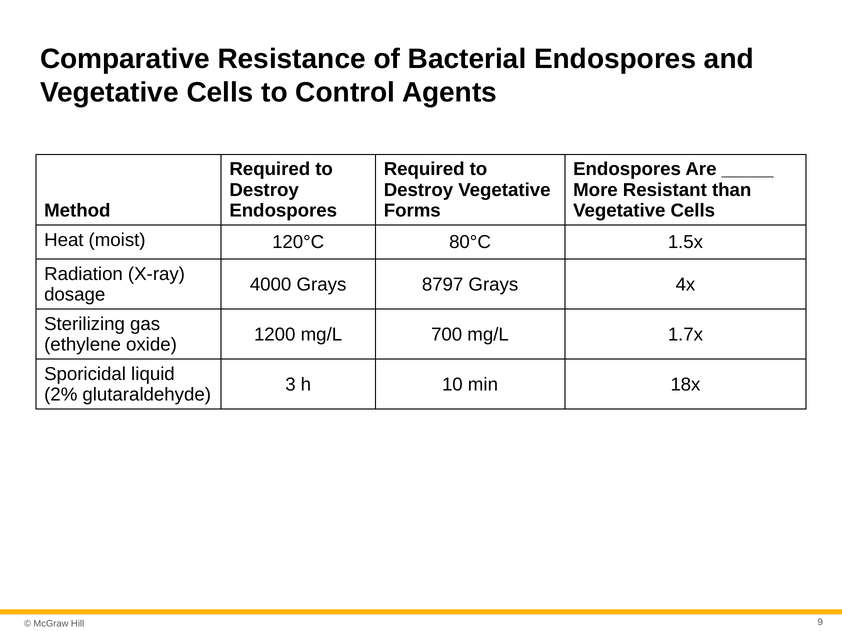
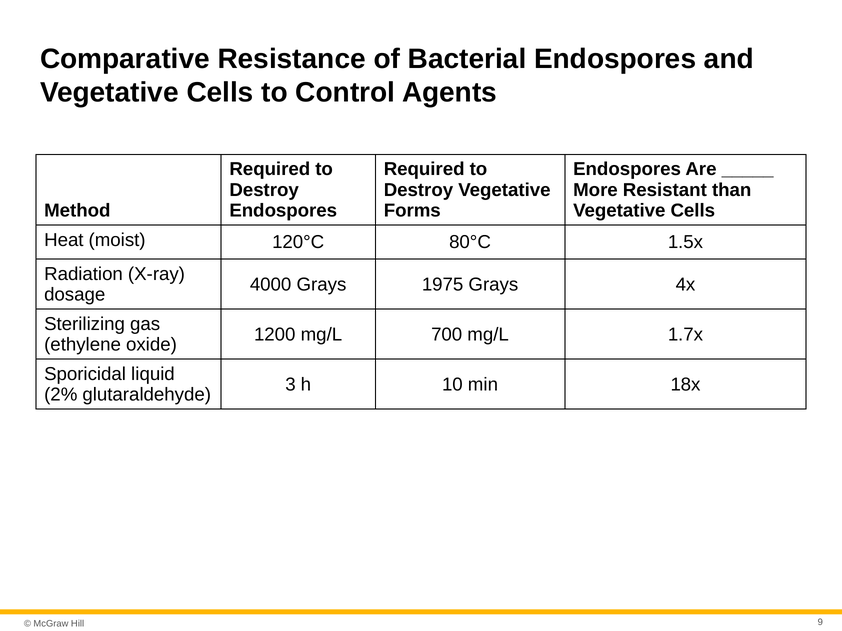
8797: 8797 -> 1975
